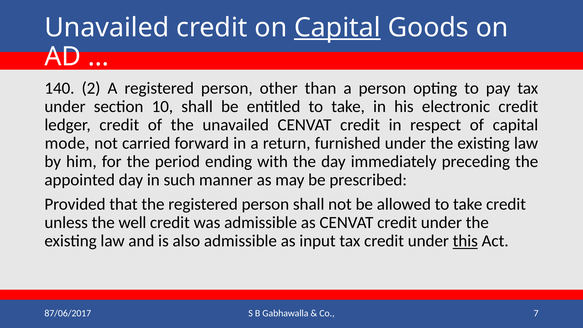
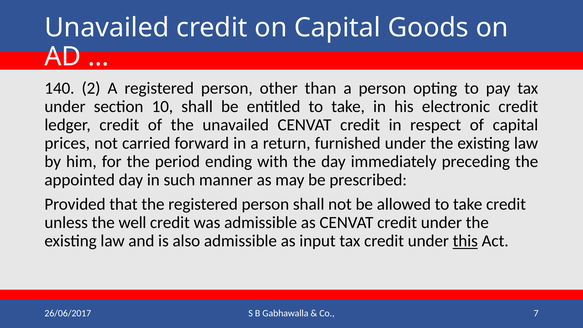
Capital at (337, 28) underline: present -> none
mode: mode -> prices
87/06/2017: 87/06/2017 -> 26/06/2017
